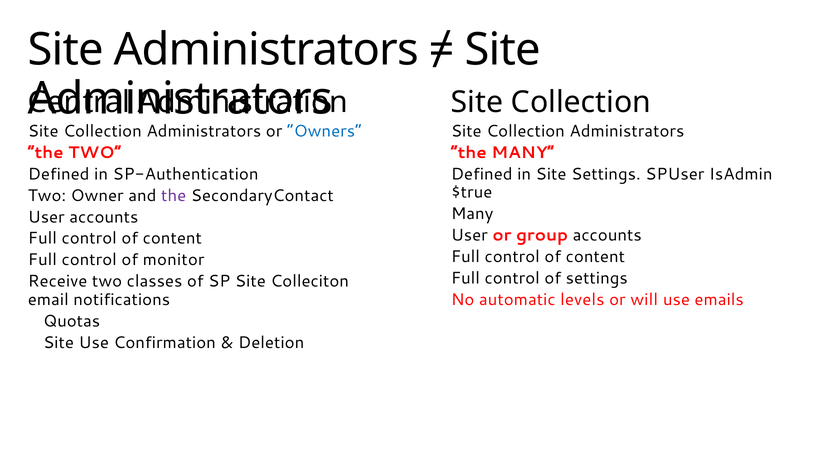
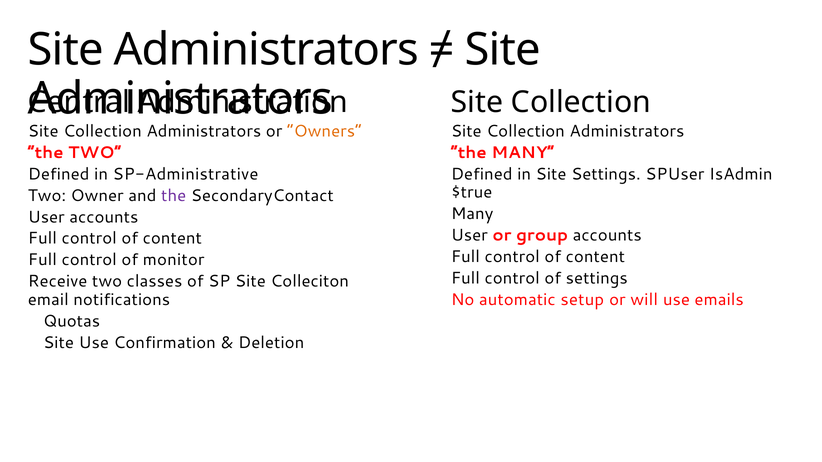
Owners colour: blue -> orange
SP-Authentication: SP-Authentication -> SP-Administrative
levels: levels -> setup
